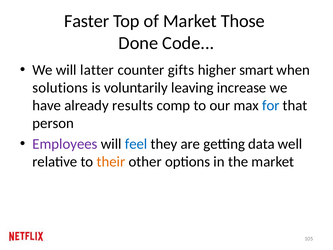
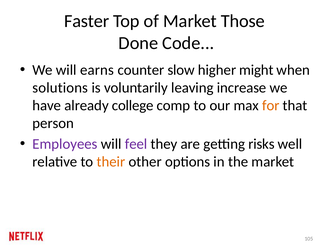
latter: latter -> earns
gifts: gifts -> slow
smart: smart -> might
results: results -> college
for colour: blue -> orange
feel colour: blue -> purple
data: data -> risks
